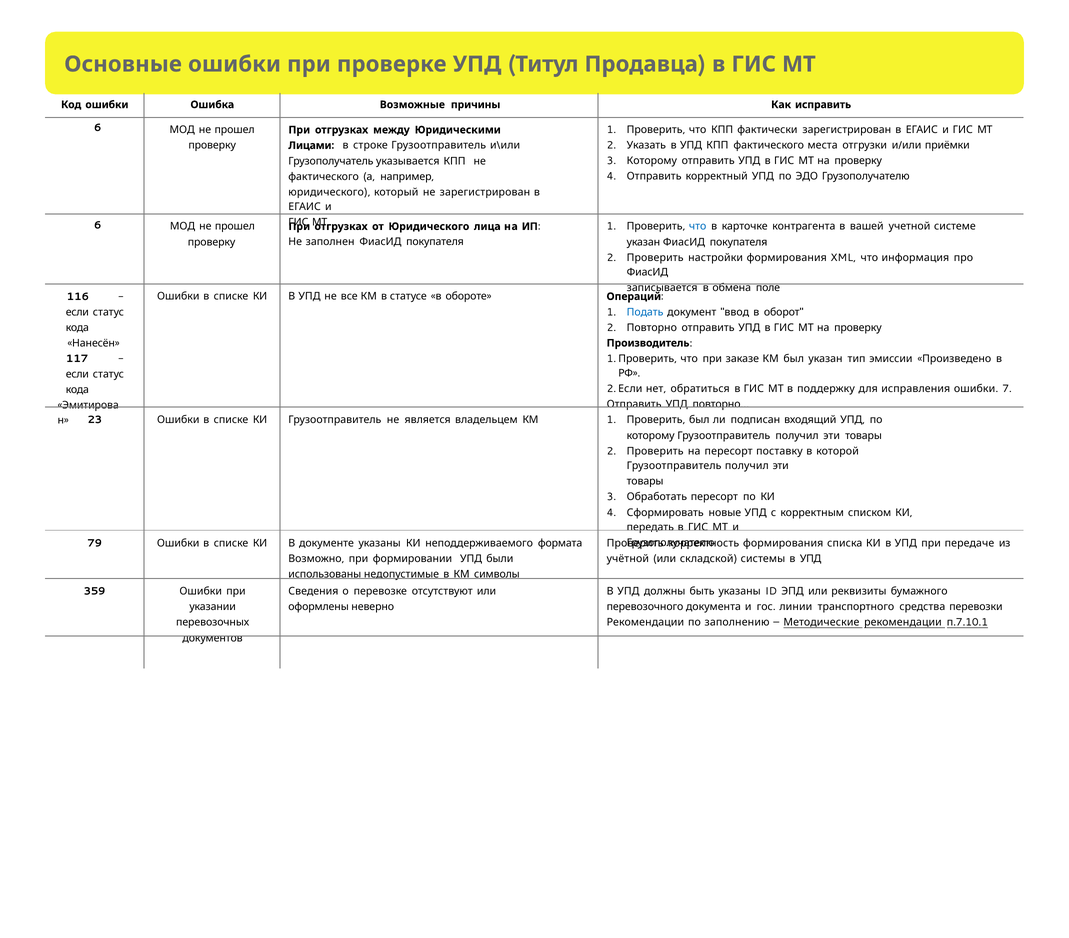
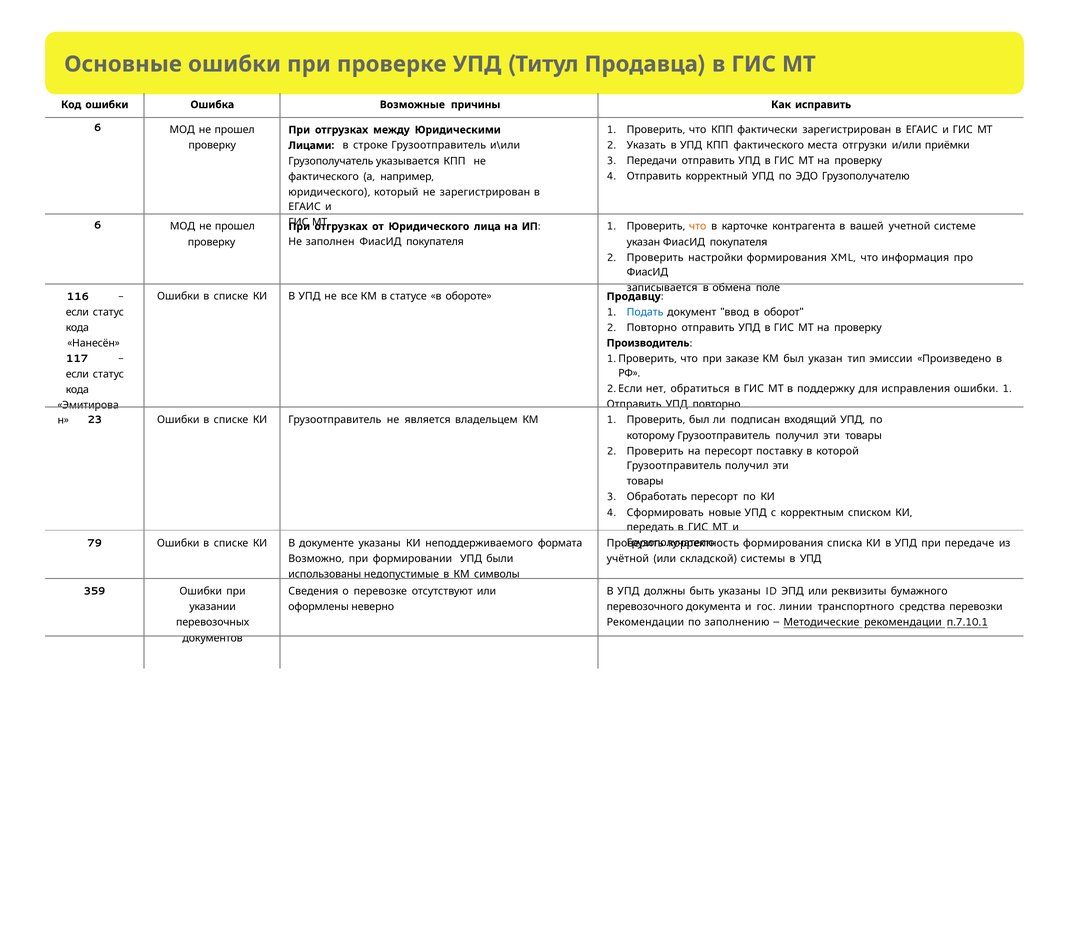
3 Которому: Которому -> Передачи
что at (698, 226) colour: blue -> orange
Операций: Операций -> Продавцу
ошибки 7: 7 -> 1
